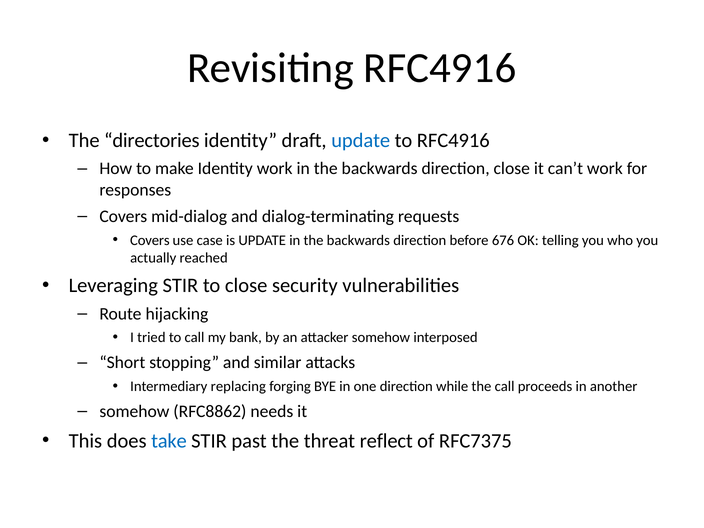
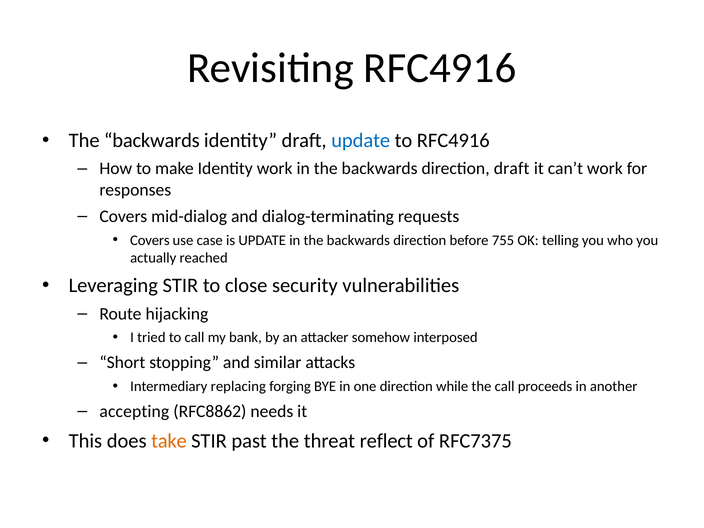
directories at (152, 140): directories -> backwards
direction close: close -> draft
676: 676 -> 755
somehow at (134, 412): somehow -> accepting
take colour: blue -> orange
